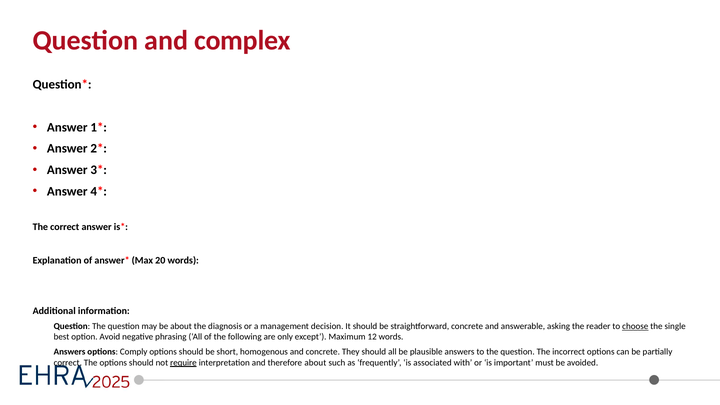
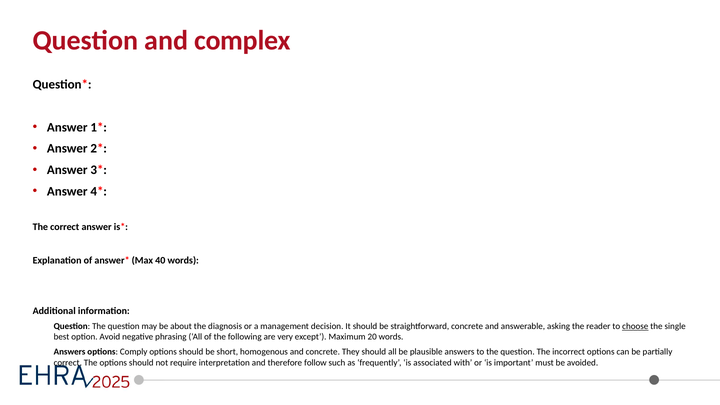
20: 20 -> 40
only: only -> very
12: 12 -> 20
require underline: present -> none
therefore about: about -> follow
